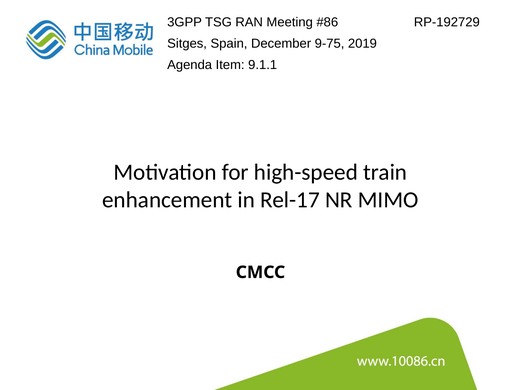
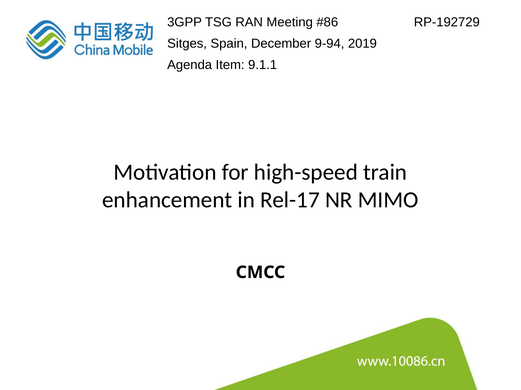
9-75: 9-75 -> 9-94
